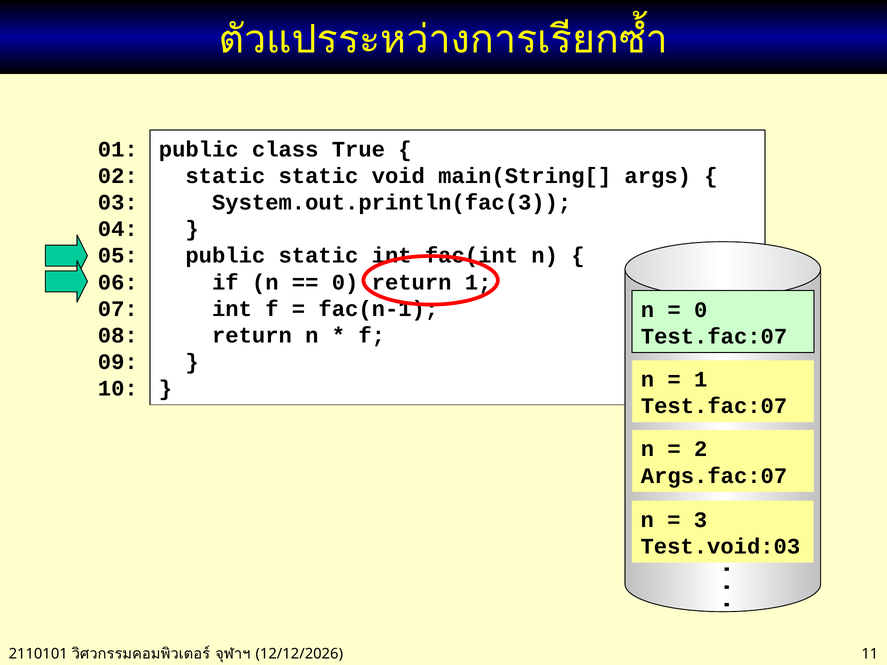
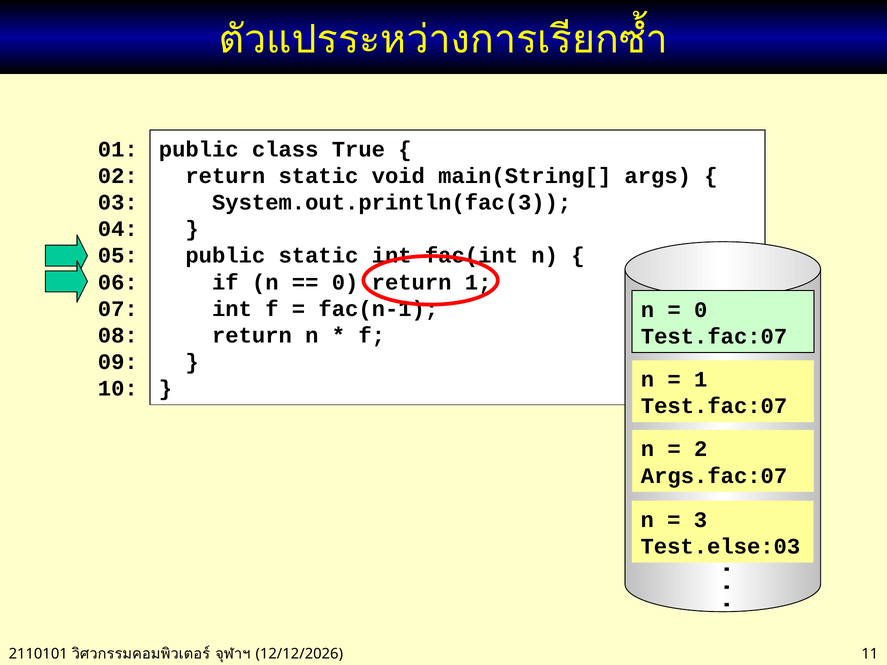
static at (225, 176): static -> return
Test.void:03: Test.void:03 -> Test.else:03
